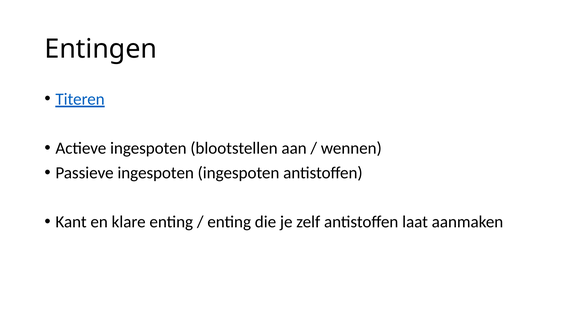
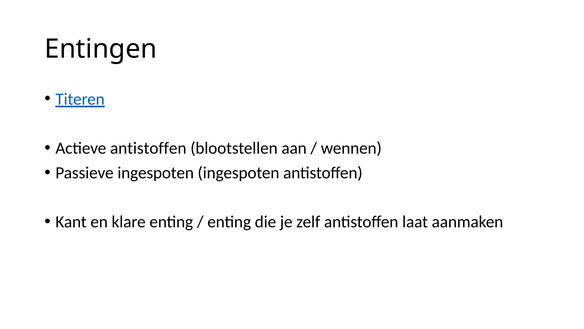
Actieve ingespoten: ingespoten -> antistoffen
